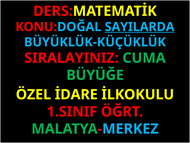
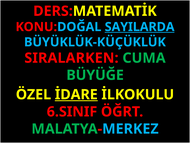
SIRALAYINIZ: SIRALAYINIZ -> SIRALARKEN
İDARE underline: none -> present
1.SINIF: 1.SINIF -> 6.SINIF
